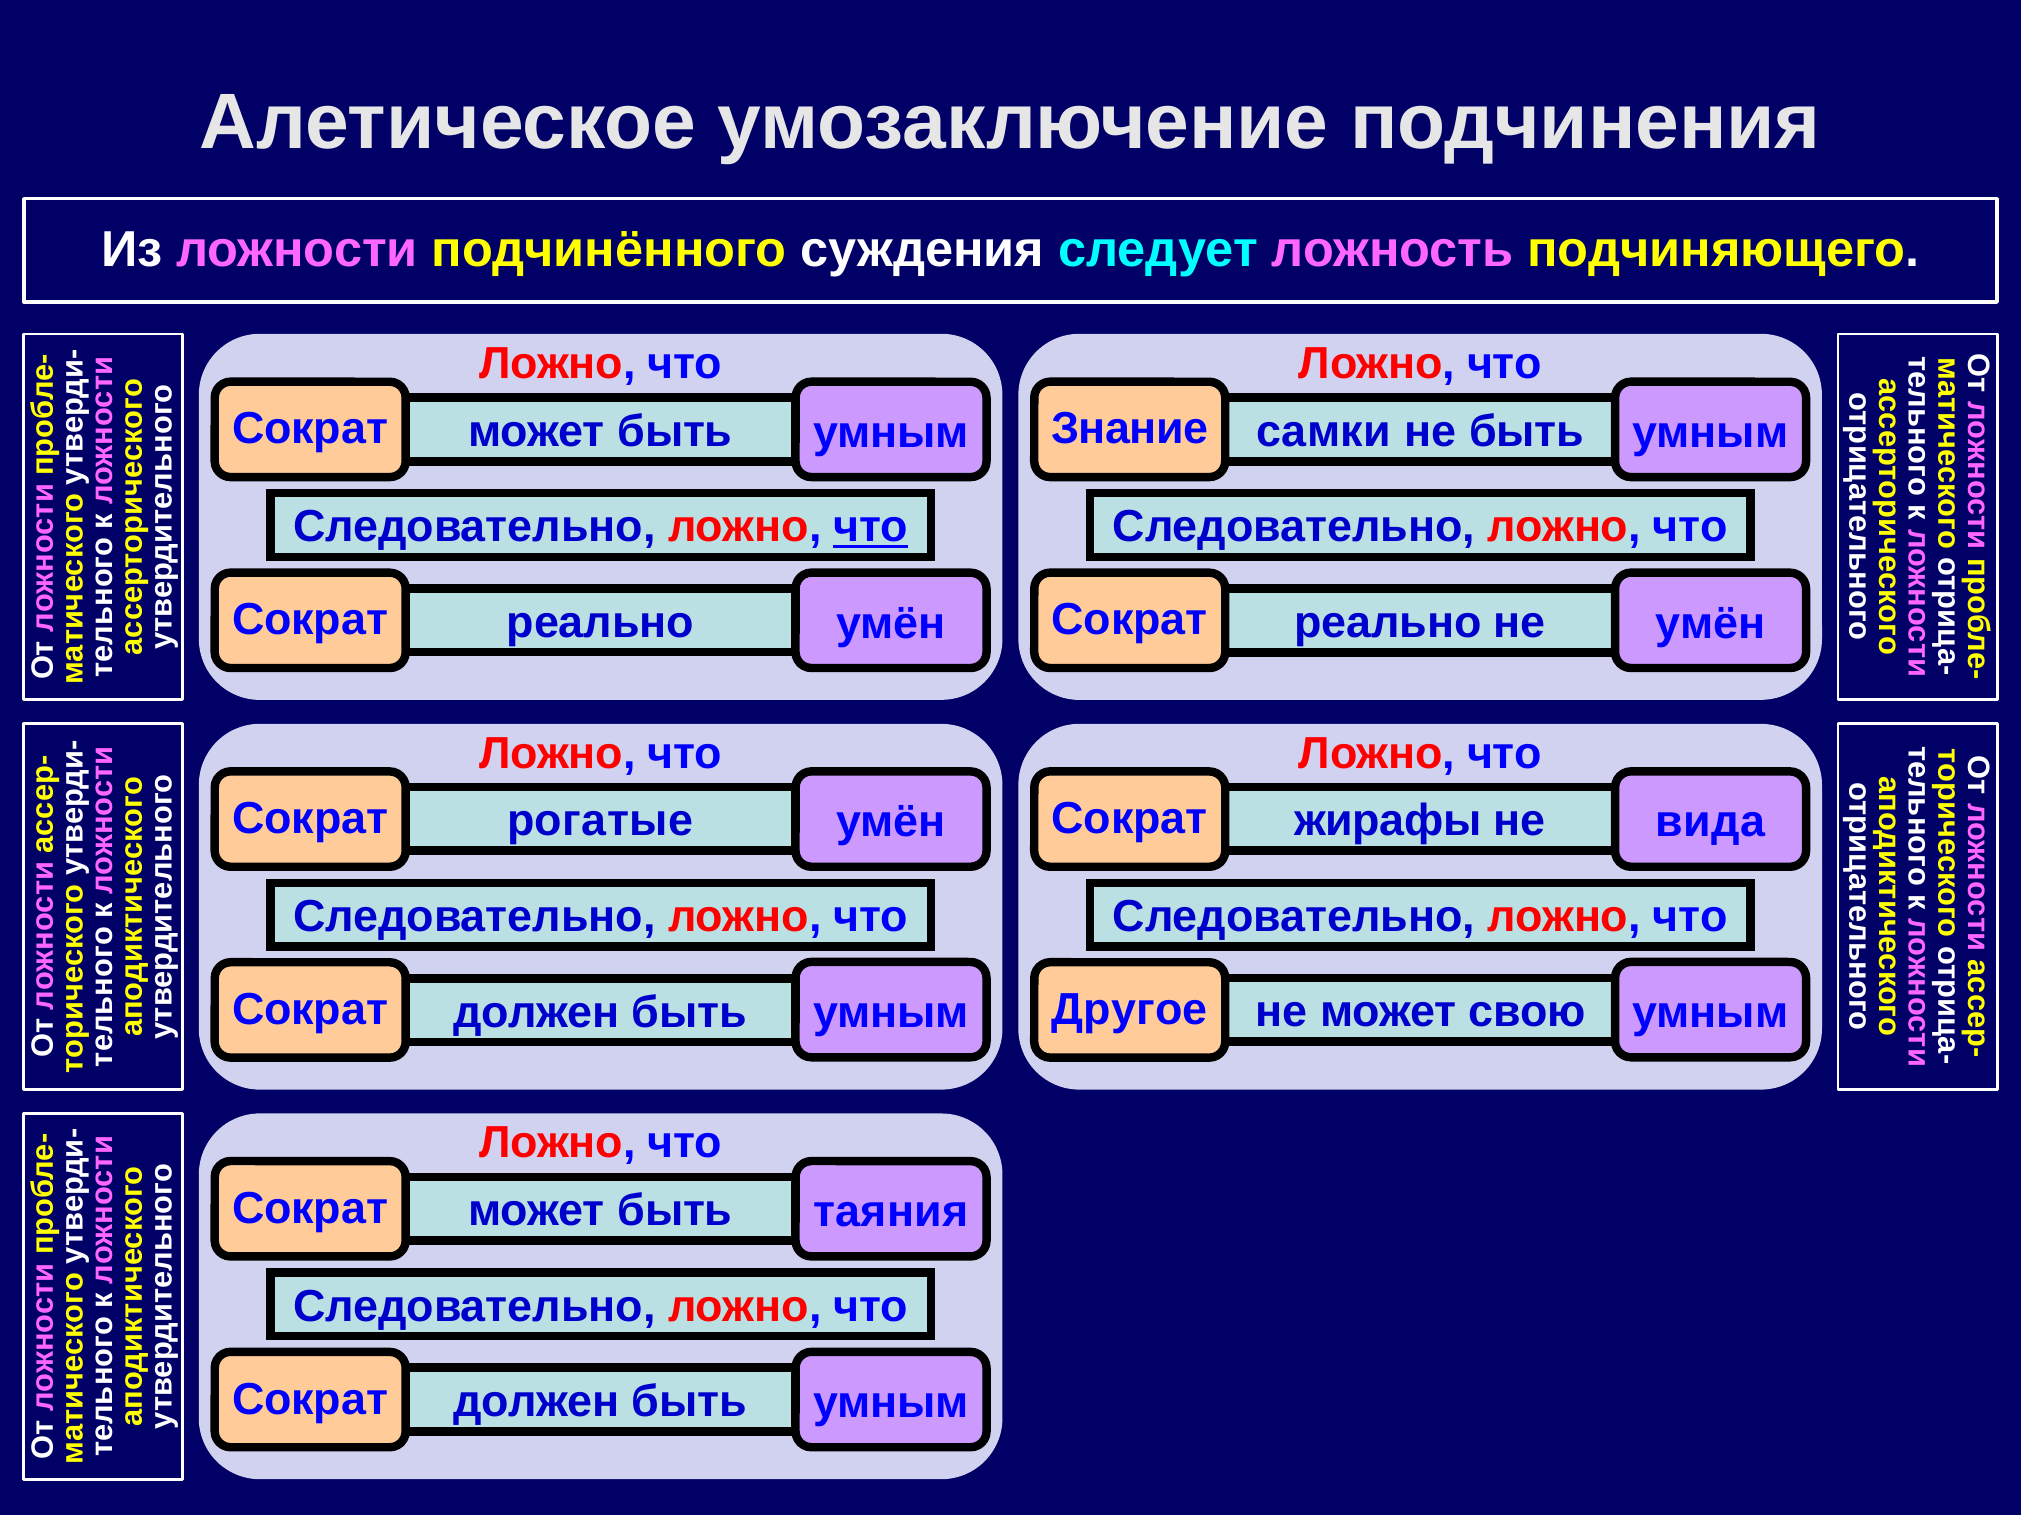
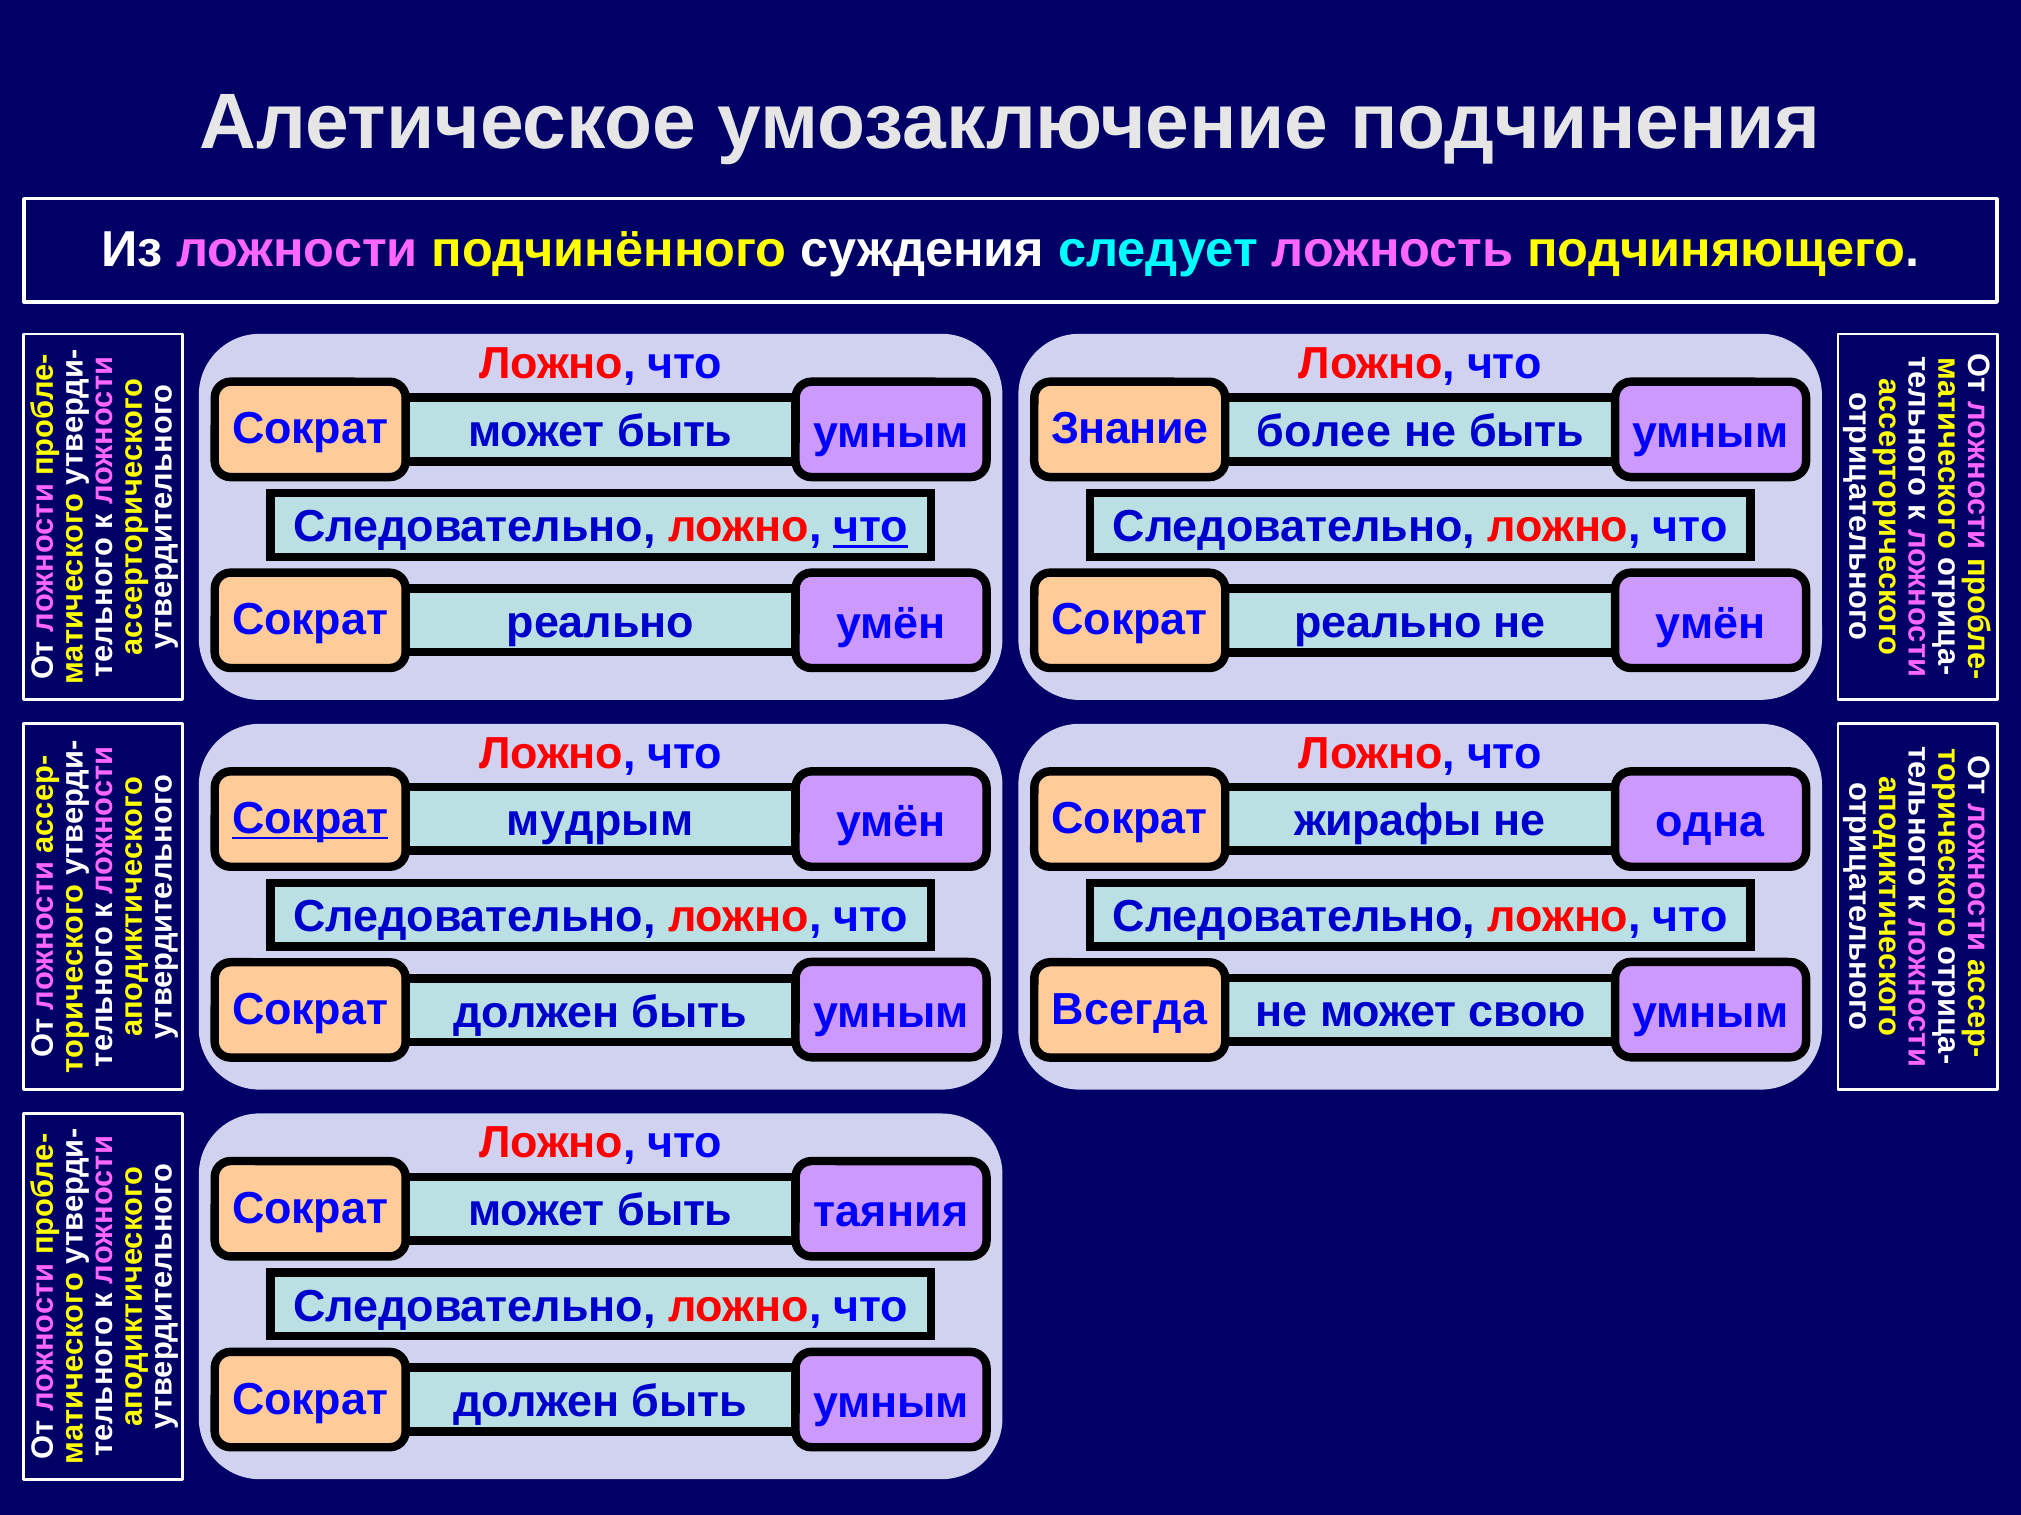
самки: самки -> более
Сократ at (310, 819) underline: none -> present
рогатые: рогатые -> мудрым
вида: вида -> одна
Другое: Другое -> Всегда
